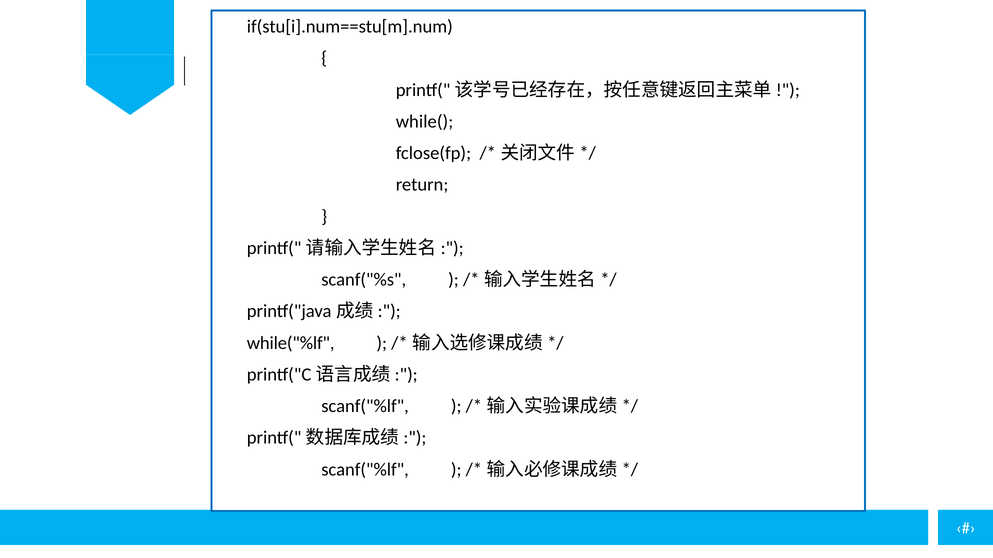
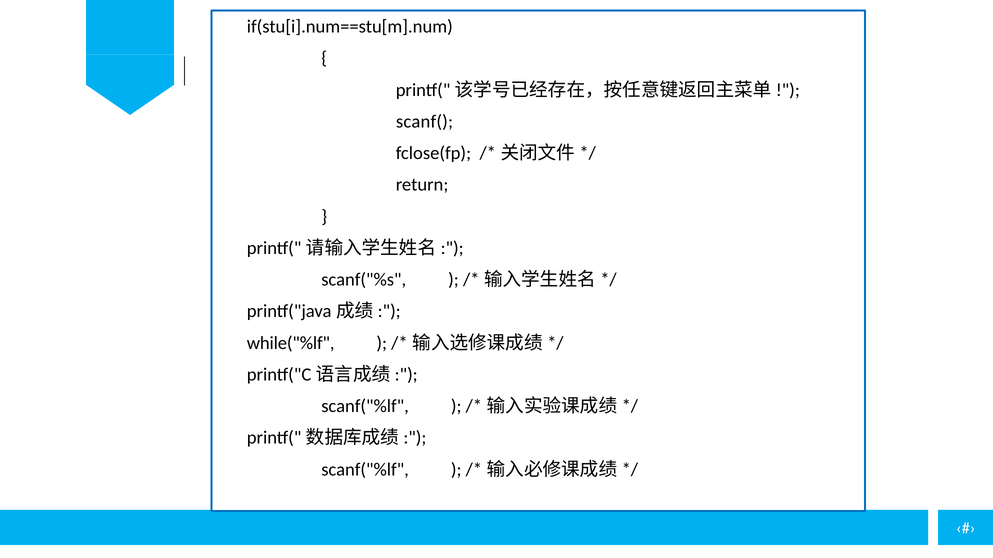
while(: while( -> scanf(
